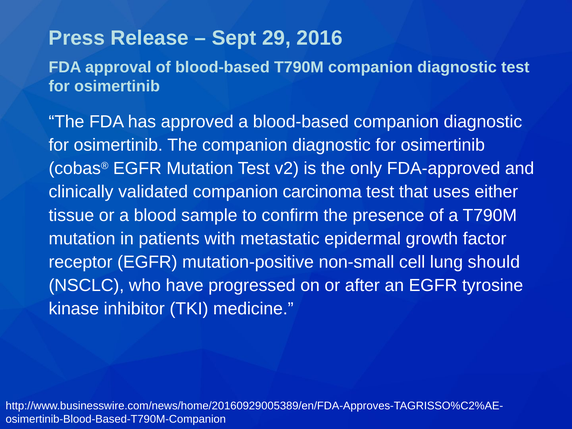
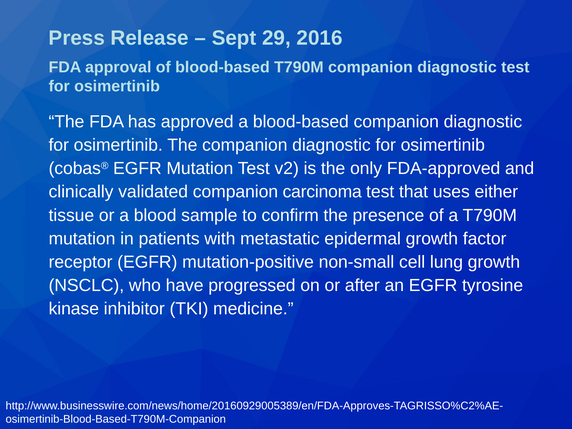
lung should: should -> growth
